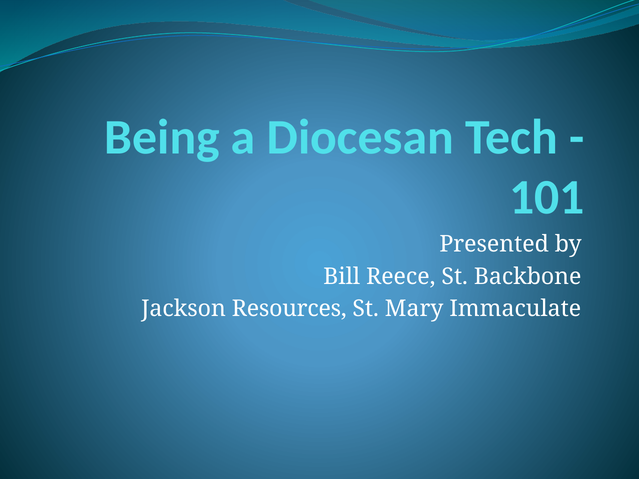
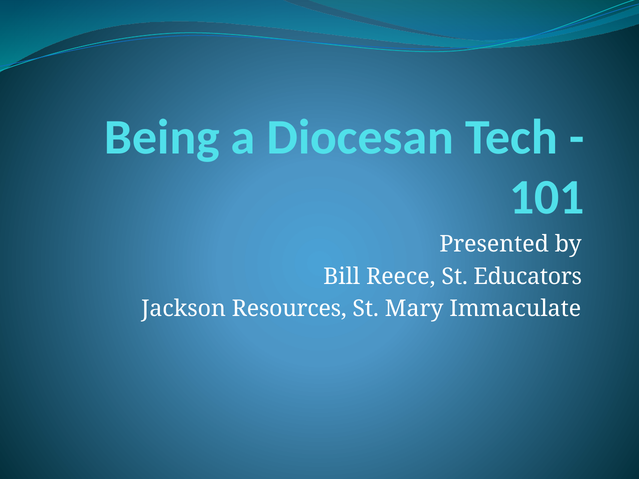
Backbone: Backbone -> Educators
